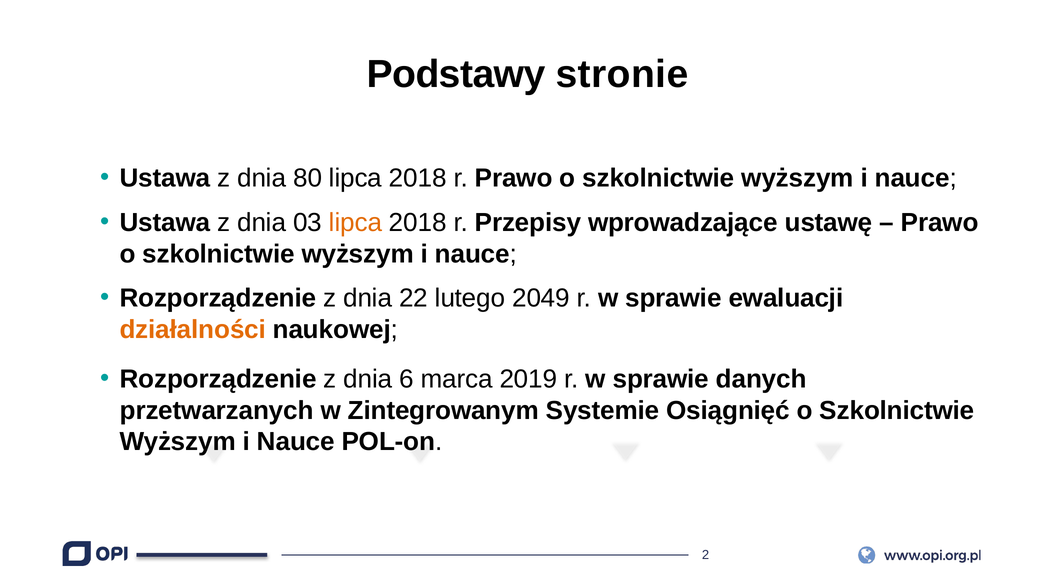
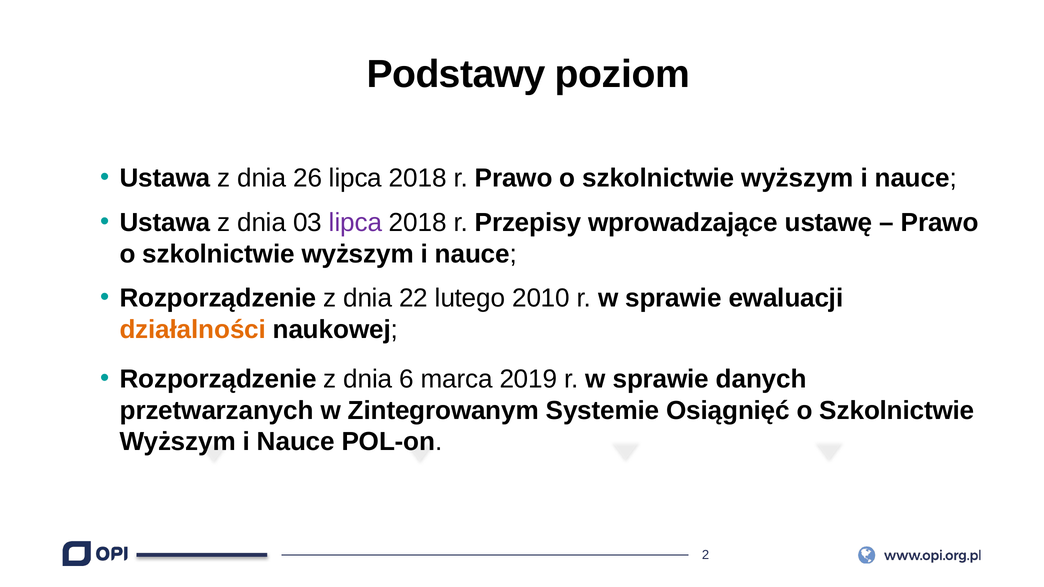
stronie: stronie -> poziom
80: 80 -> 26
lipca at (355, 223) colour: orange -> purple
2049: 2049 -> 2010
